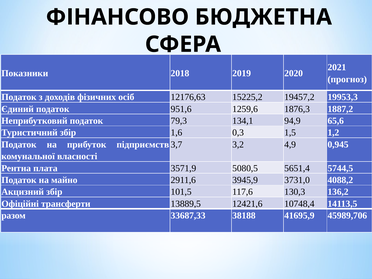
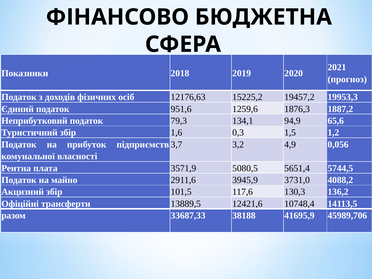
0,945: 0,945 -> 0,056
